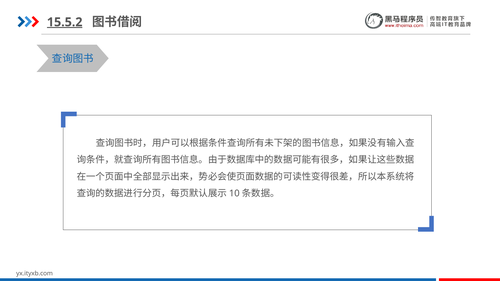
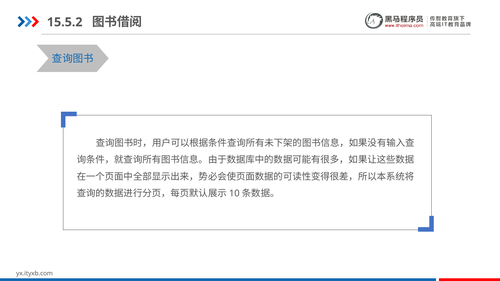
15.5.2 underline: present -> none
